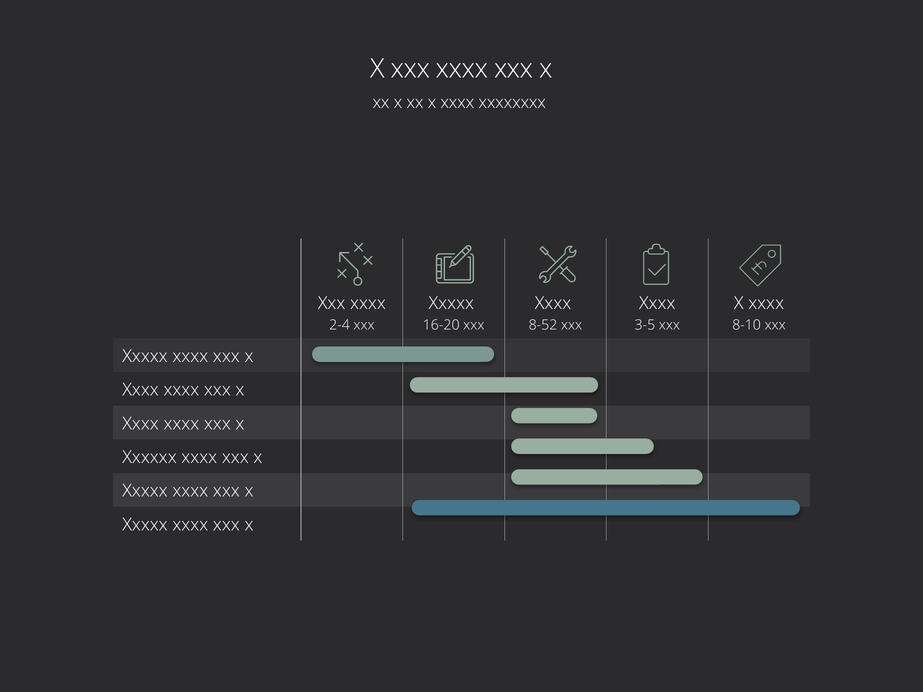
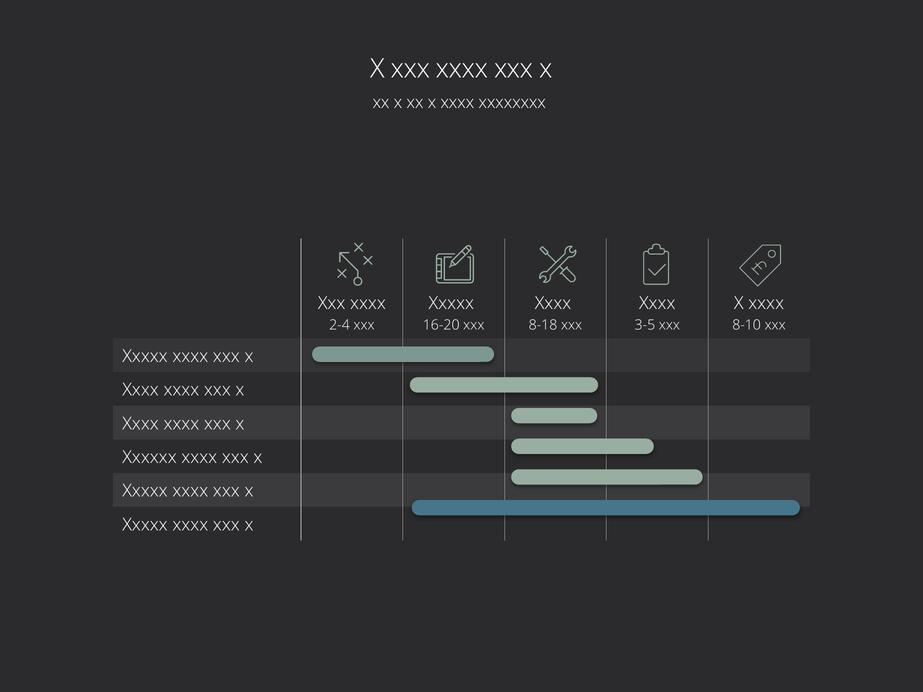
8-52: 8-52 -> 8-18
